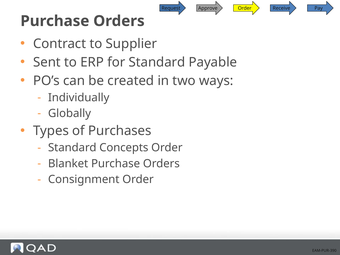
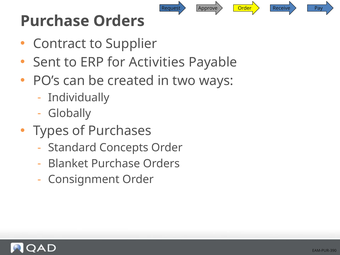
for Standard: Standard -> Activities
